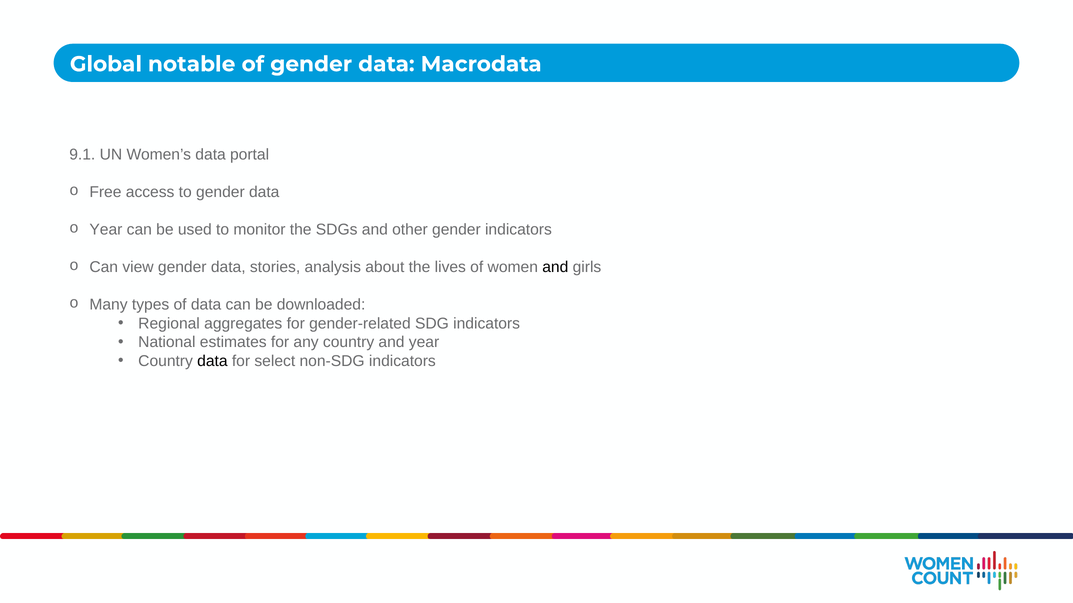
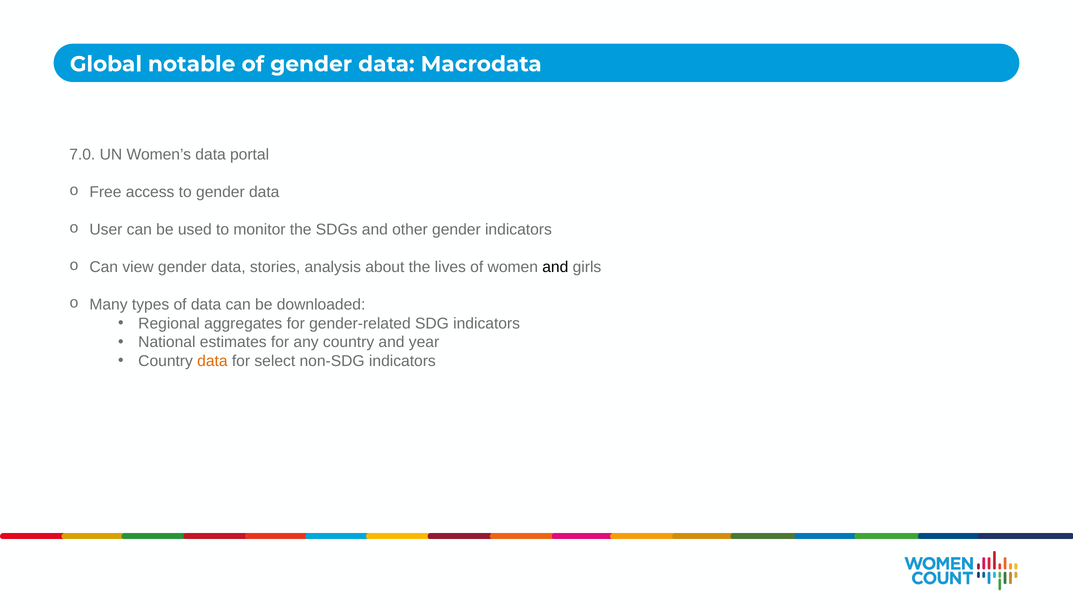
9.1: 9.1 -> 7.0
Year at (106, 230): Year -> User
data at (212, 361) colour: black -> orange
